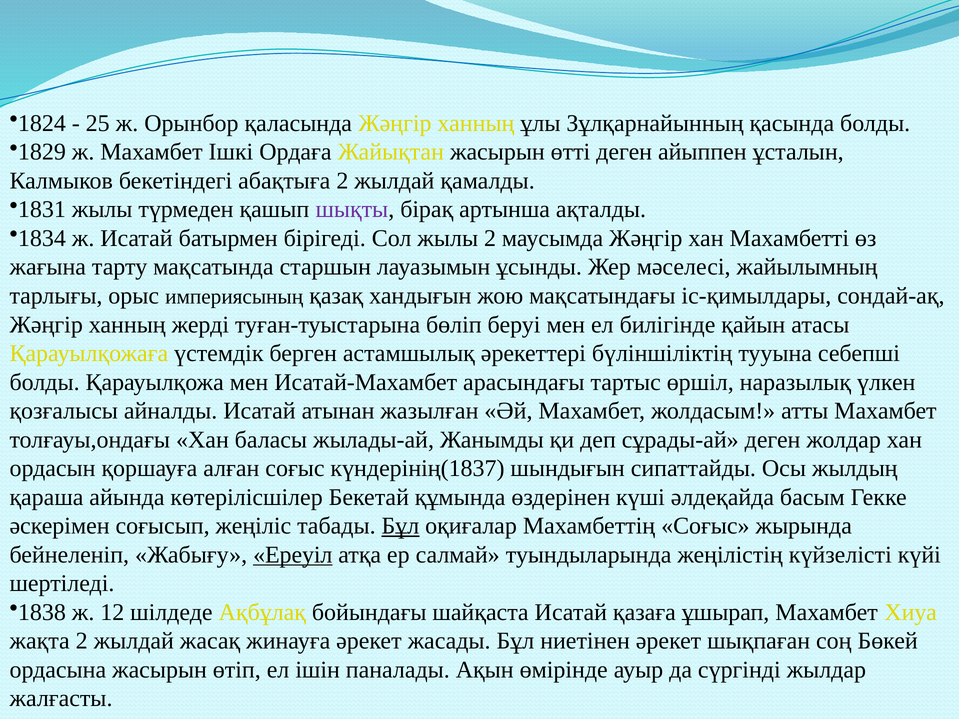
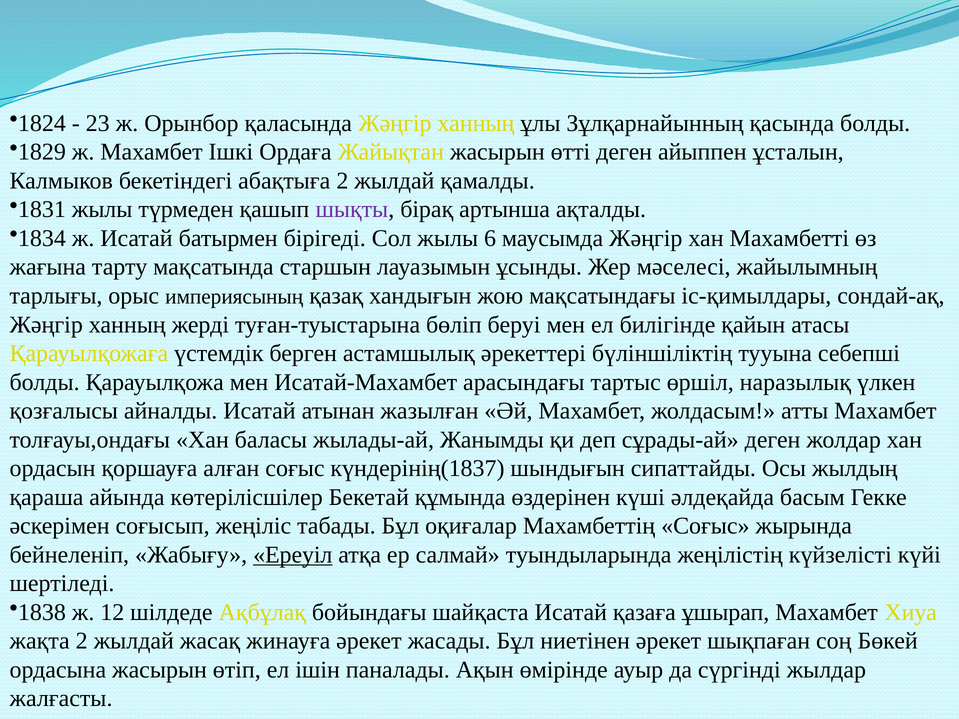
25: 25 -> 23
жылы 2: 2 -> 6
Бұл at (400, 526) underline: present -> none
